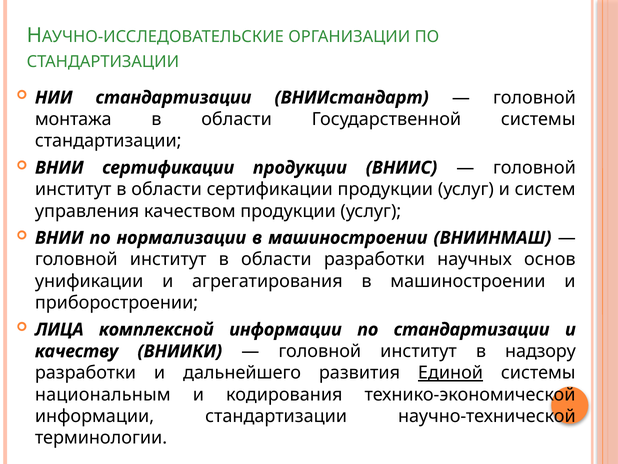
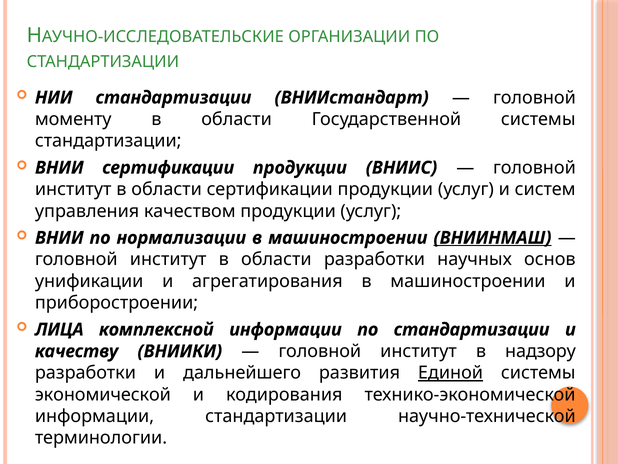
монтажа: монтажа -> моменту
ВНИИНМАШ underline: none -> present
национальным: национальным -> экономической
